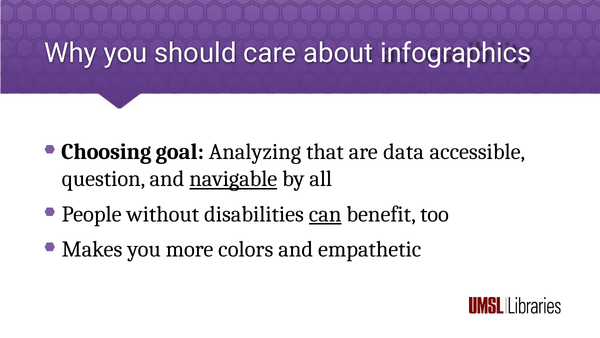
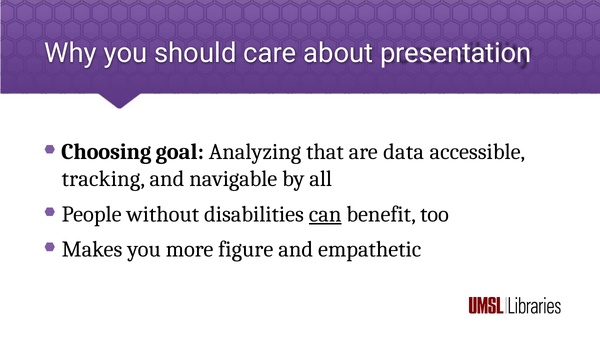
infographics: infographics -> presentation
question: question -> tracking
navigable underline: present -> none
colors: colors -> figure
